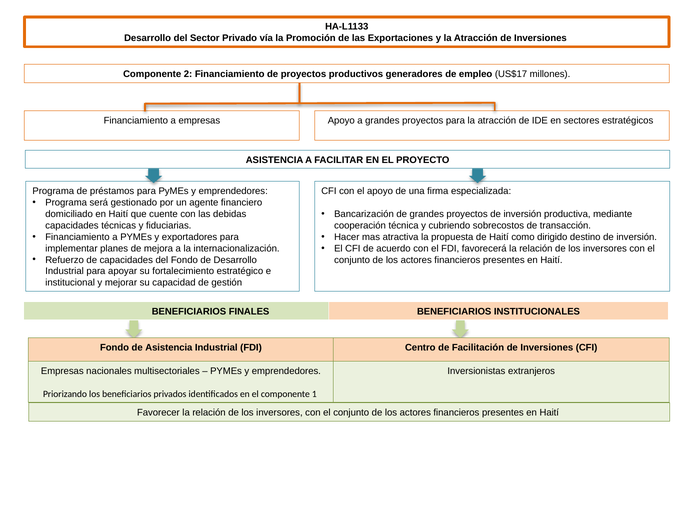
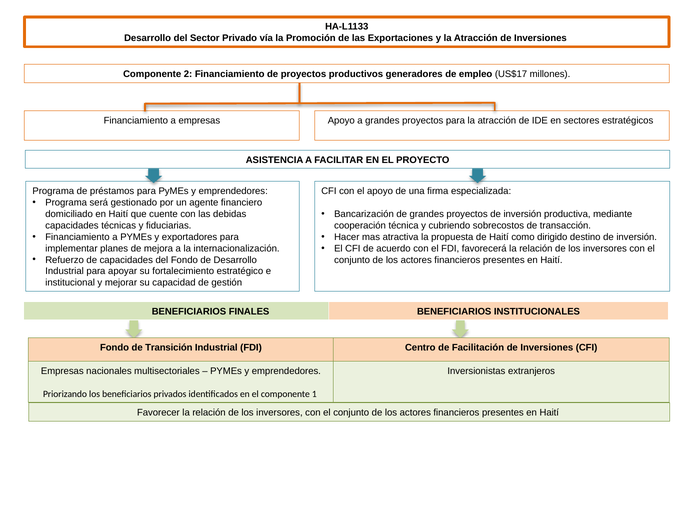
de Asistencia: Asistencia -> Transición
